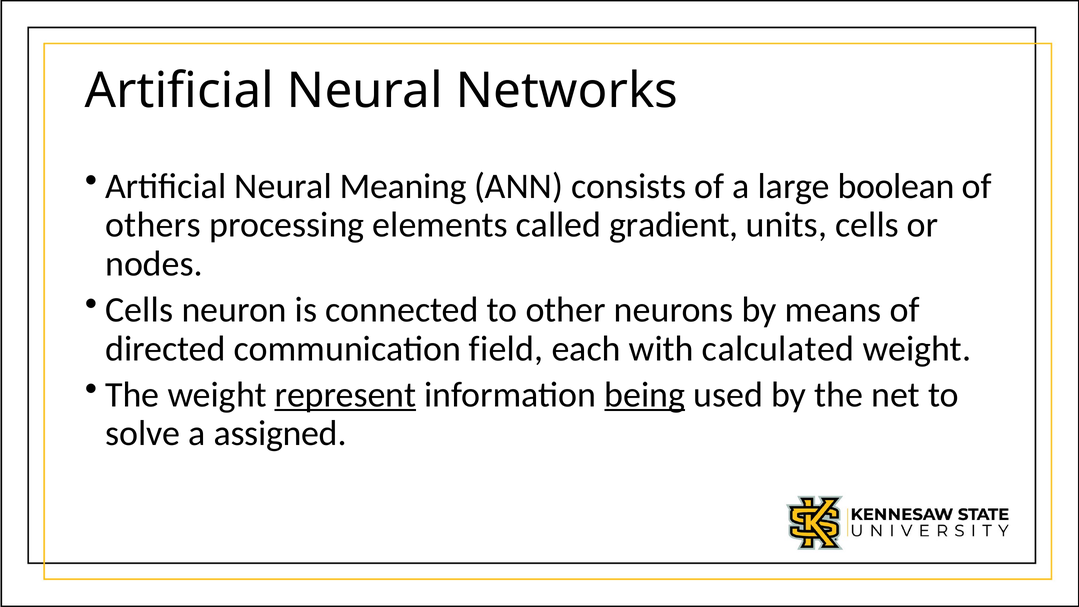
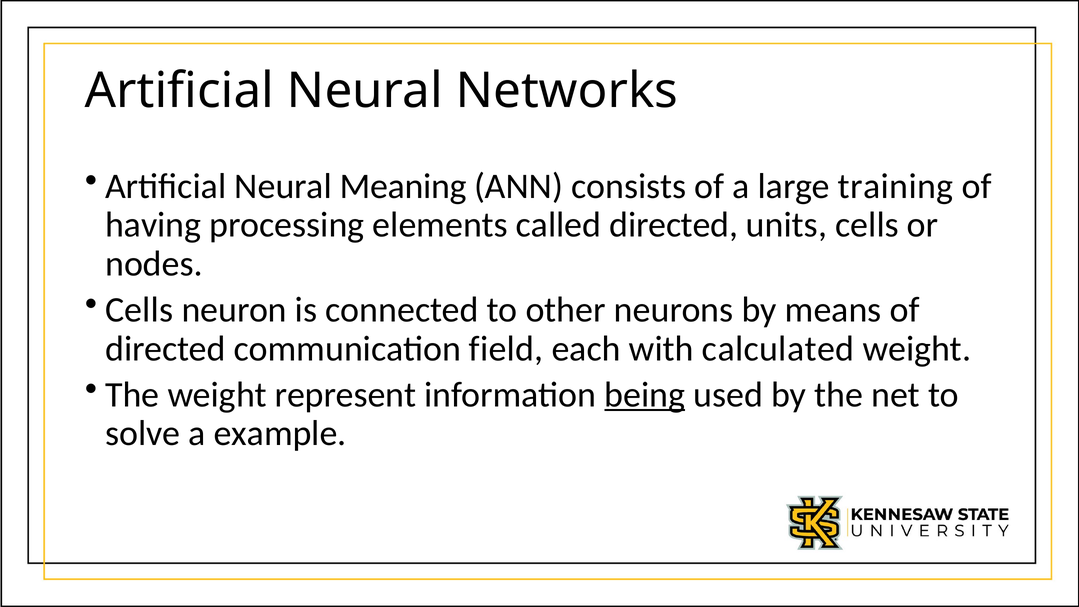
boolean: boolean -> training
others: others -> having
called gradient: gradient -> directed
represent underline: present -> none
assigned: assigned -> example
